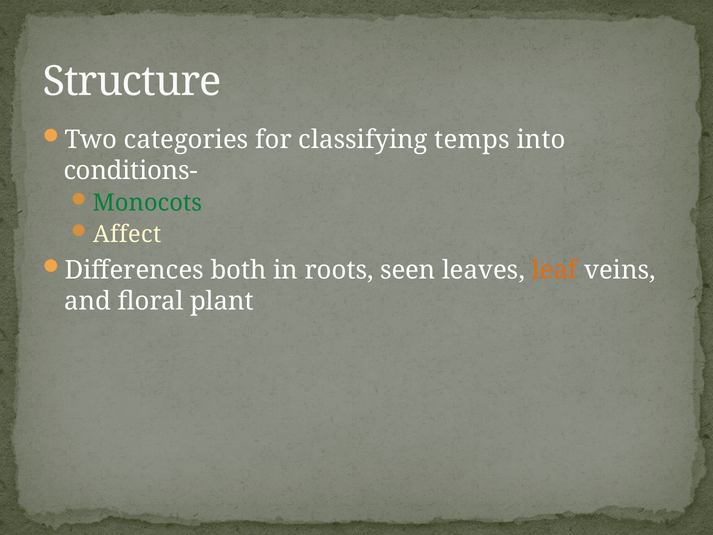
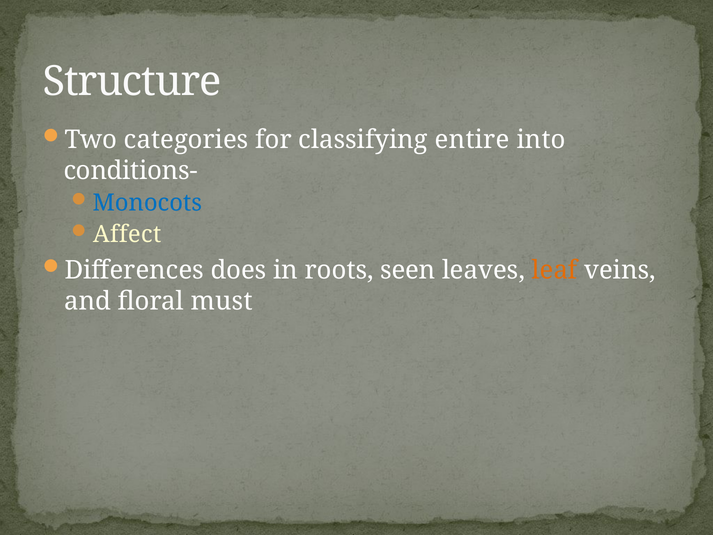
temps: temps -> entire
Monocots colour: green -> blue
both: both -> does
plant: plant -> must
